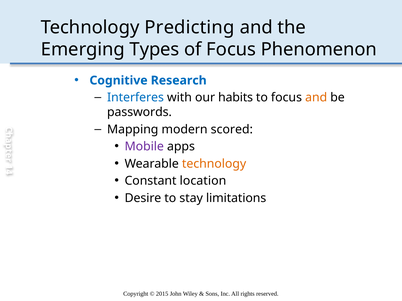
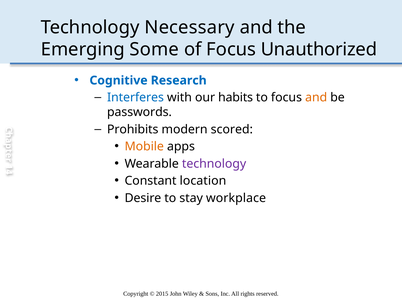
Predicting: Predicting -> Necessary
Types: Types -> Some
Phenomenon: Phenomenon -> Unauthorized
Mapping: Mapping -> Prohibits
Mobile colour: purple -> orange
technology at (214, 164) colour: orange -> purple
limitations: limitations -> workplace
